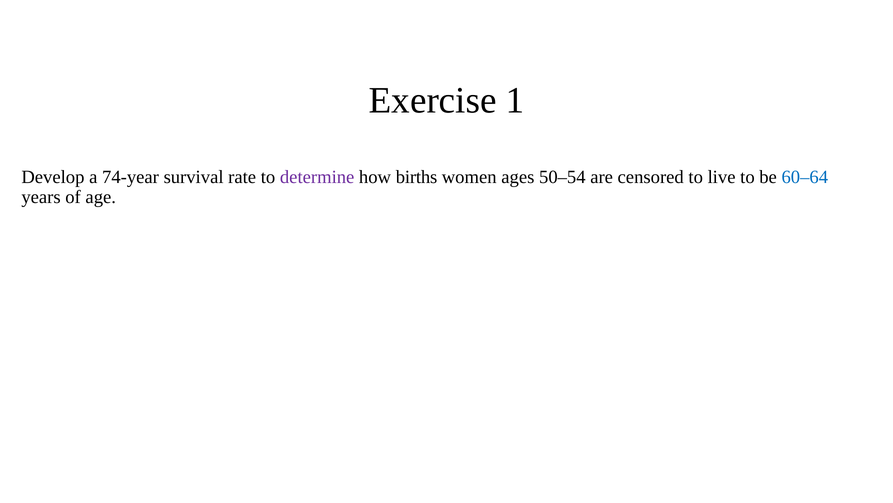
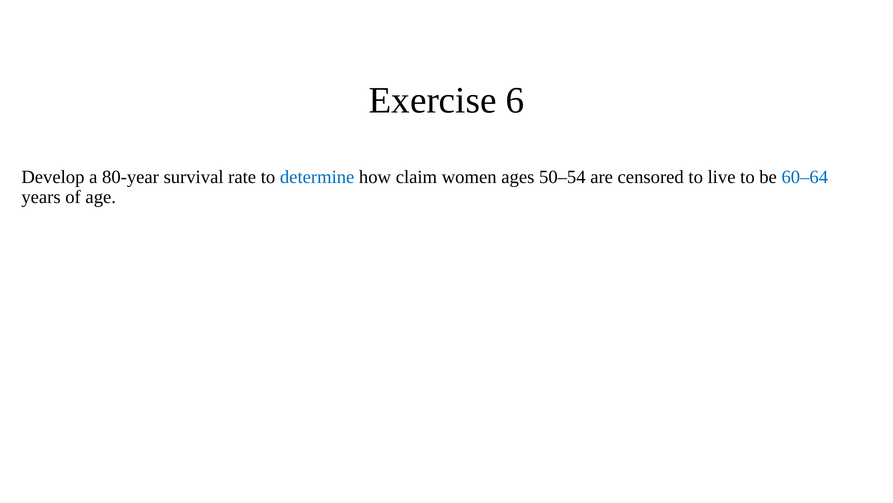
1: 1 -> 6
74-year: 74-year -> 80-year
determine colour: purple -> blue
births: births -> claim
